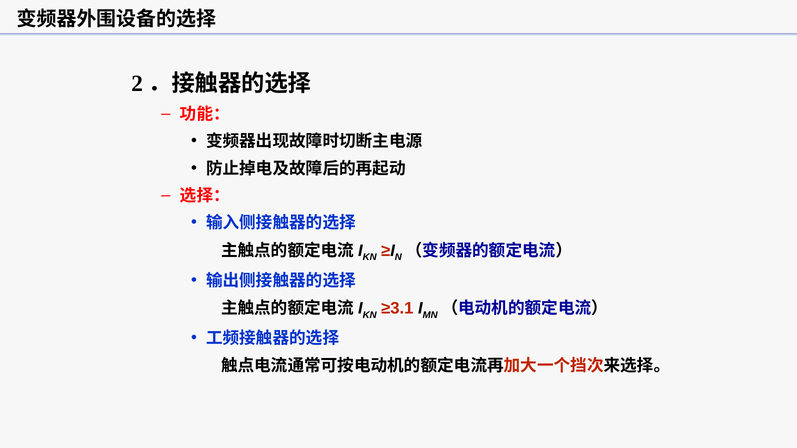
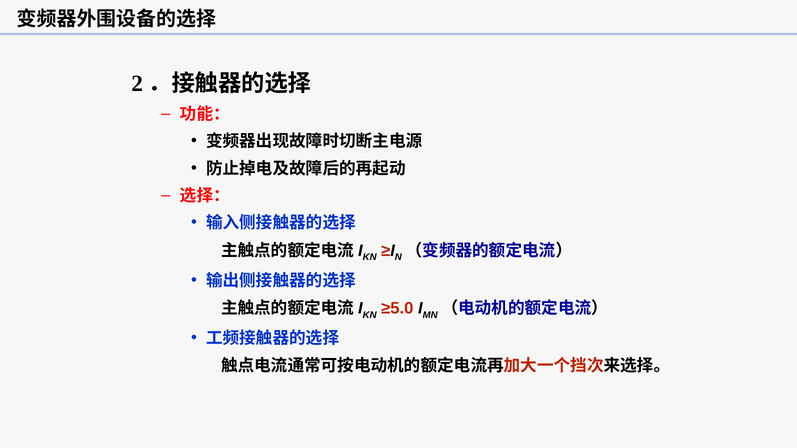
≥3.1: ≥3.1 -> ≥5.0
